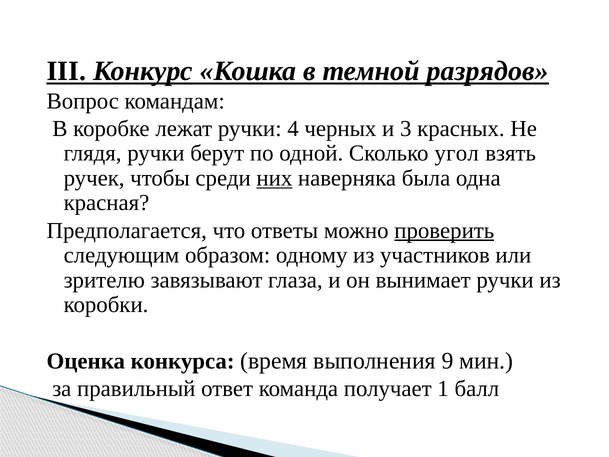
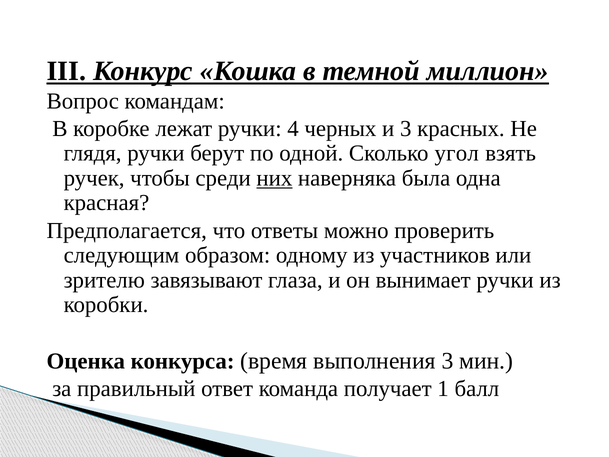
разрядов: разрядов -> миллион
проверить underline: present -> none
выполнения 9: 9 -> 3
